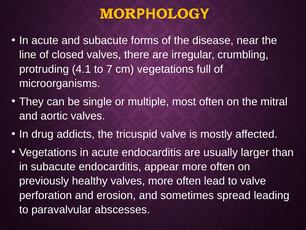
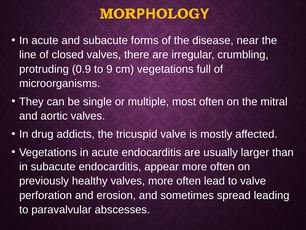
4.1: 4.1 -> 0.9
7: 7 -> 9
